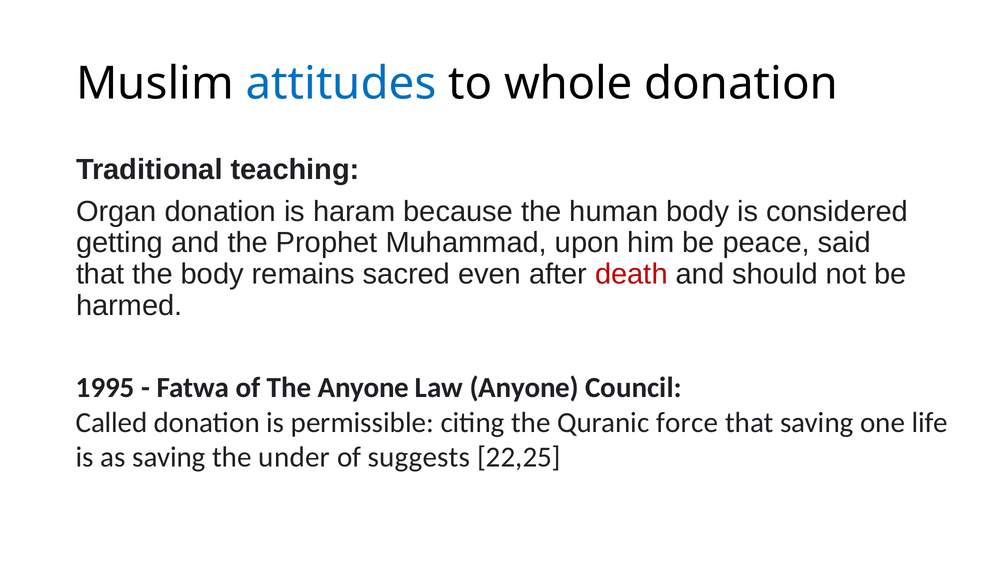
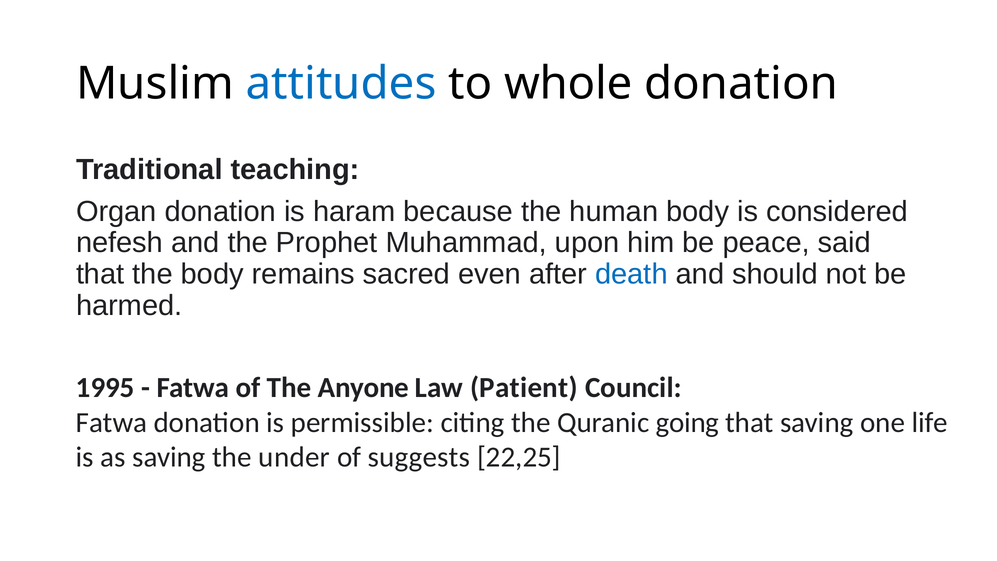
getting: getting -> nefesh
death colour: red -> blue
Law Anyone: Anyone -> Patient
Called at (112, 422): Called -> Fatwa
force: force -> going
